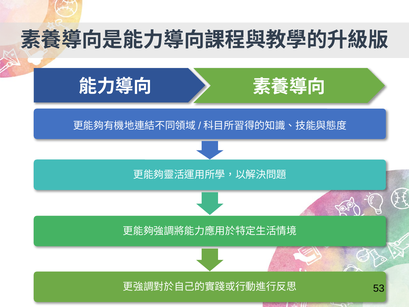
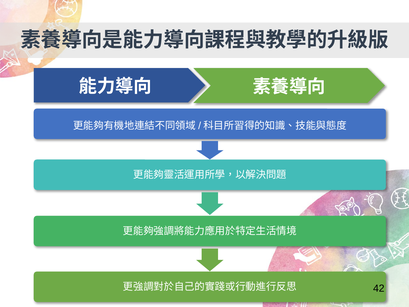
53: 53 -> 42
